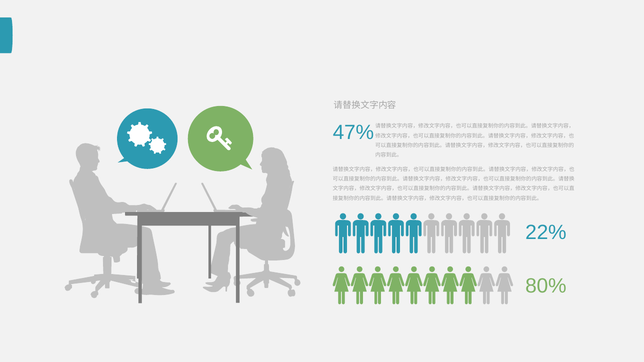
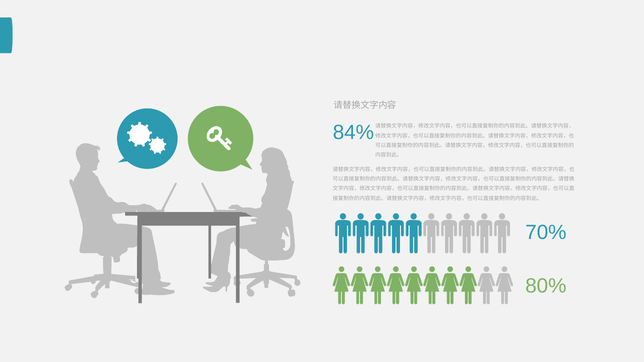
47%: 47% -> 84%
22%: 22% -> 70%
